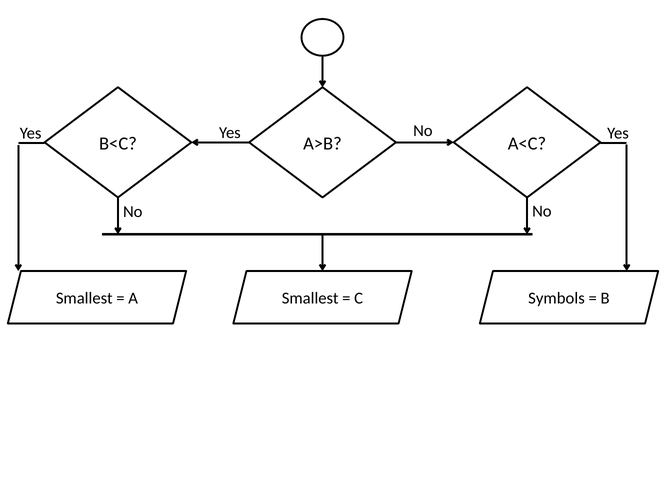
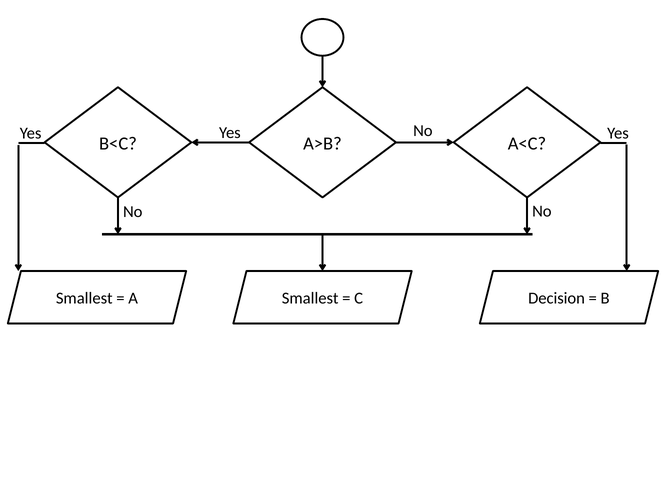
Symbols: Symbols -> Decision
